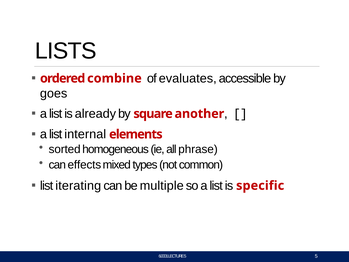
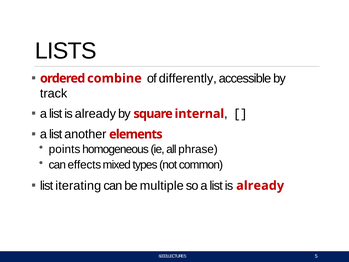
evaluates: evaluates -> differently
goes: goes -> track
another: another -> internal
internal: internal -> another
sorted: sorted -> points
specific at (260, 185): specific -> already
